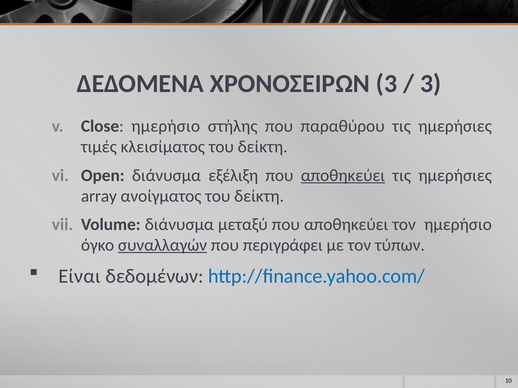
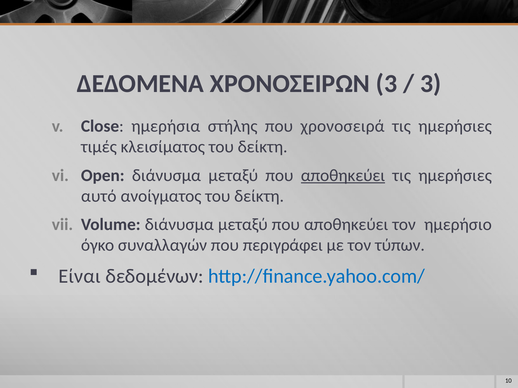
Close ημερήσιο: ημερήσιο -> ημερήσια
παραθύρου: παραθύρου -> χρονοσειρά
Open διάνυσμα εξέλιξη: εξέλιξη -> μεταξύ
array: array -> αυτό
συναλλαγών underline: present -> none
